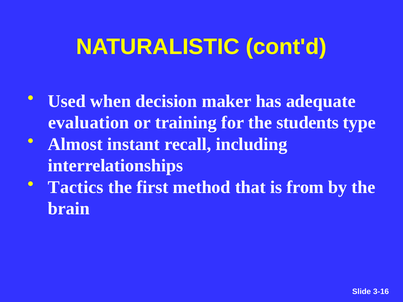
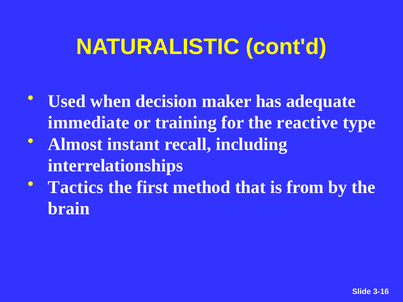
evaluation: evaluation -> immediate
students: students -> reactive
